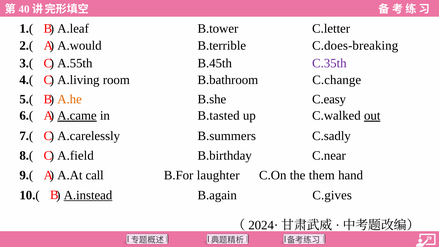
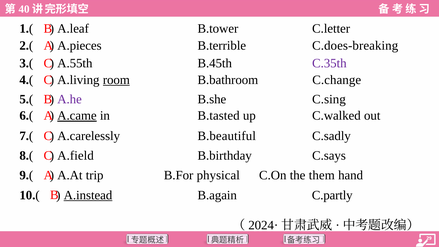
A.would: A.would -> A.pieces
room underline: none -> present
A.he colour: orange -> purple
C.easy: C.easy -> C.sing
out underline: present -> none
B.summers: B.summers -> B.beautiful
C.near: C.near -> C.says
call: call -> trip
laughter: laughter -> physical
C.gives: C.gives -> C.partly
